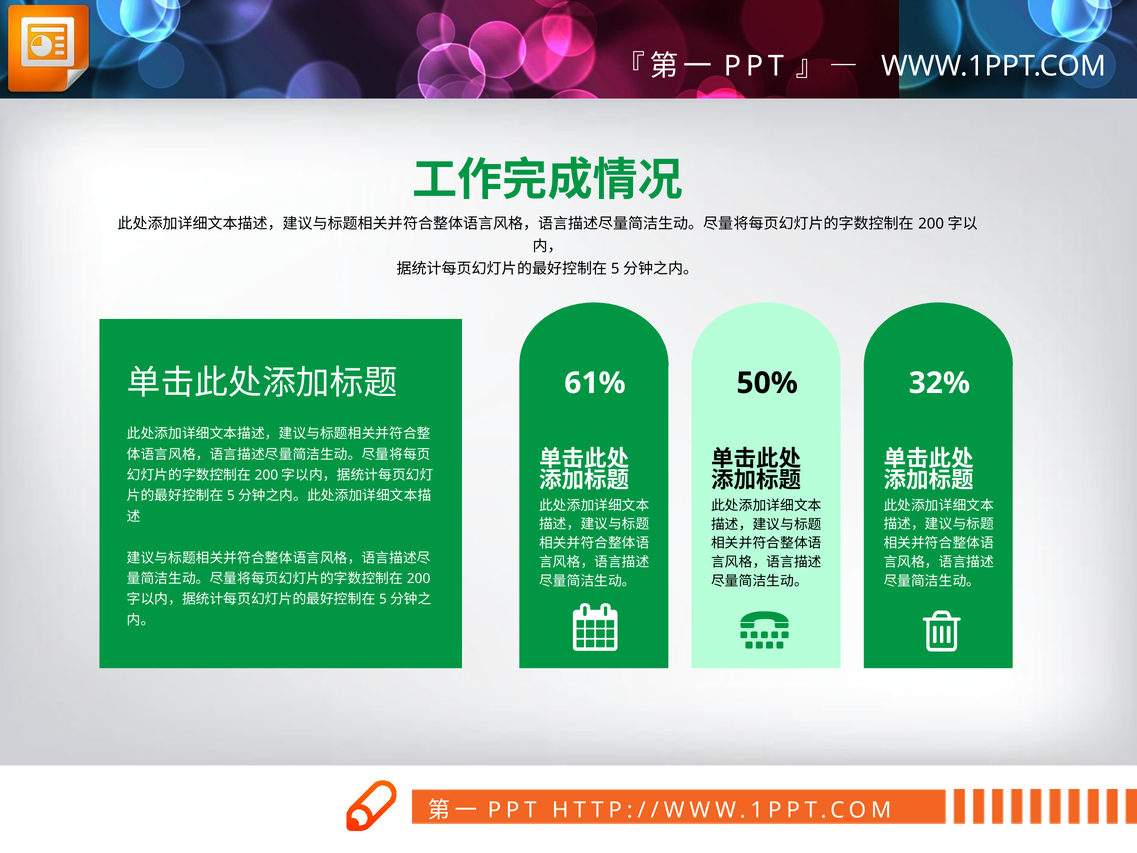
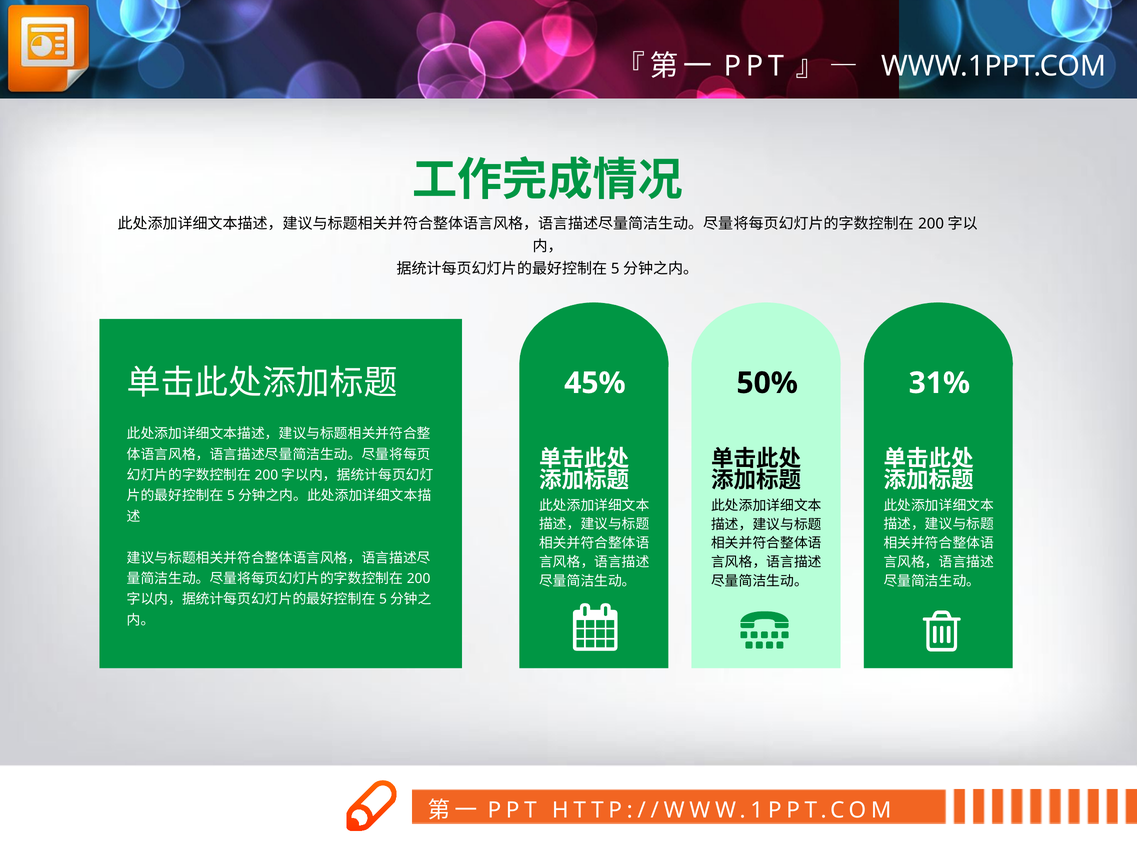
32%: 32% -> 31%
61%: 61% -> 45%
